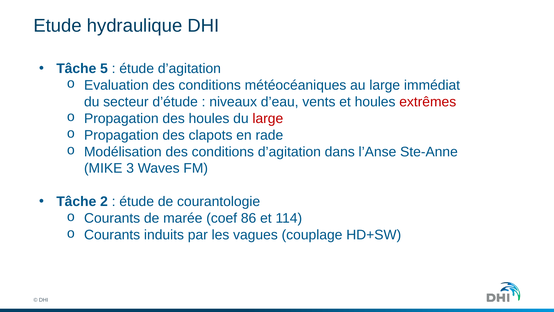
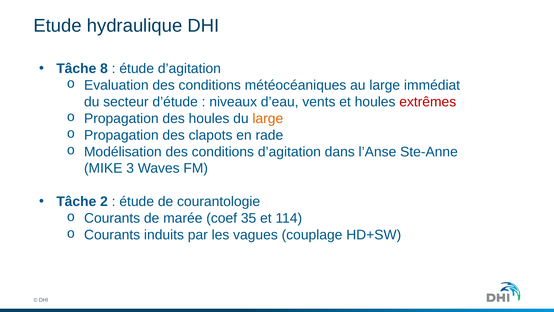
5: 5 -> 8
large at (268, 118) colour: red -> orange
86: 86 -> 35
